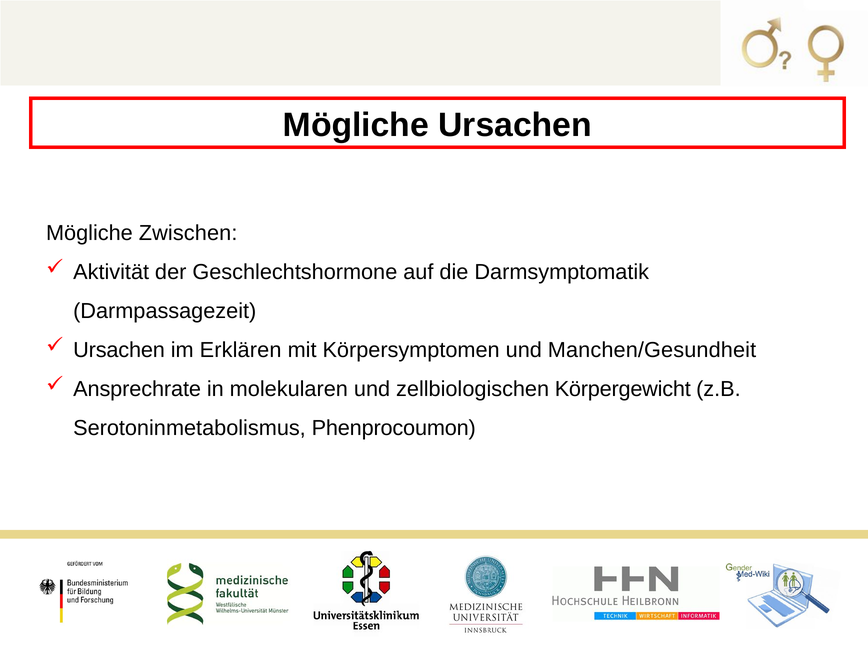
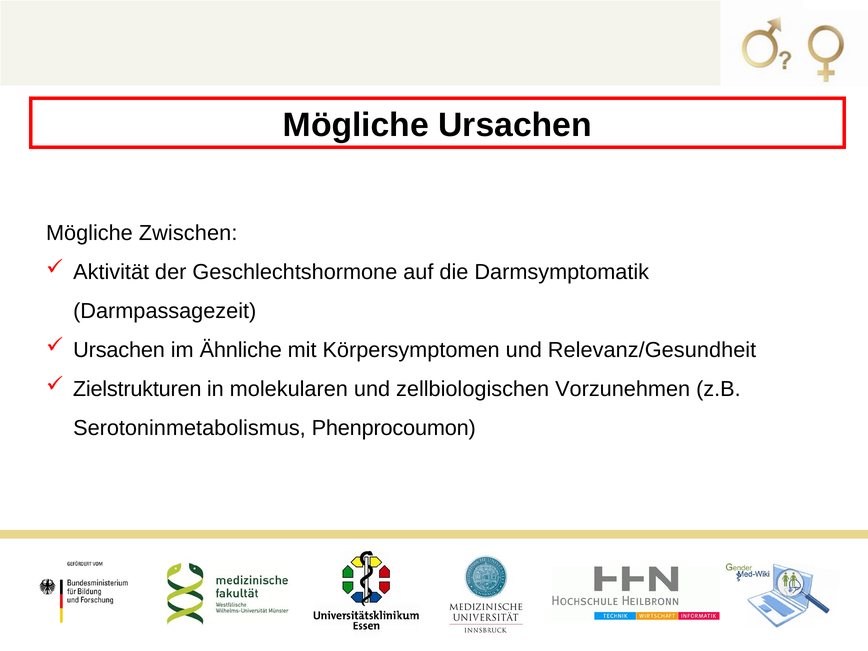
Erklären: Erklären -> Ähnliche
Manchen/Gesundheit: Manchen/Gesundheit -> Relevanz/Gesundheit
Ansprechrate: Ansprechrate -> Zielstrukturen
Körpergewicht: Körpergewicht -> Vorzunehmen
